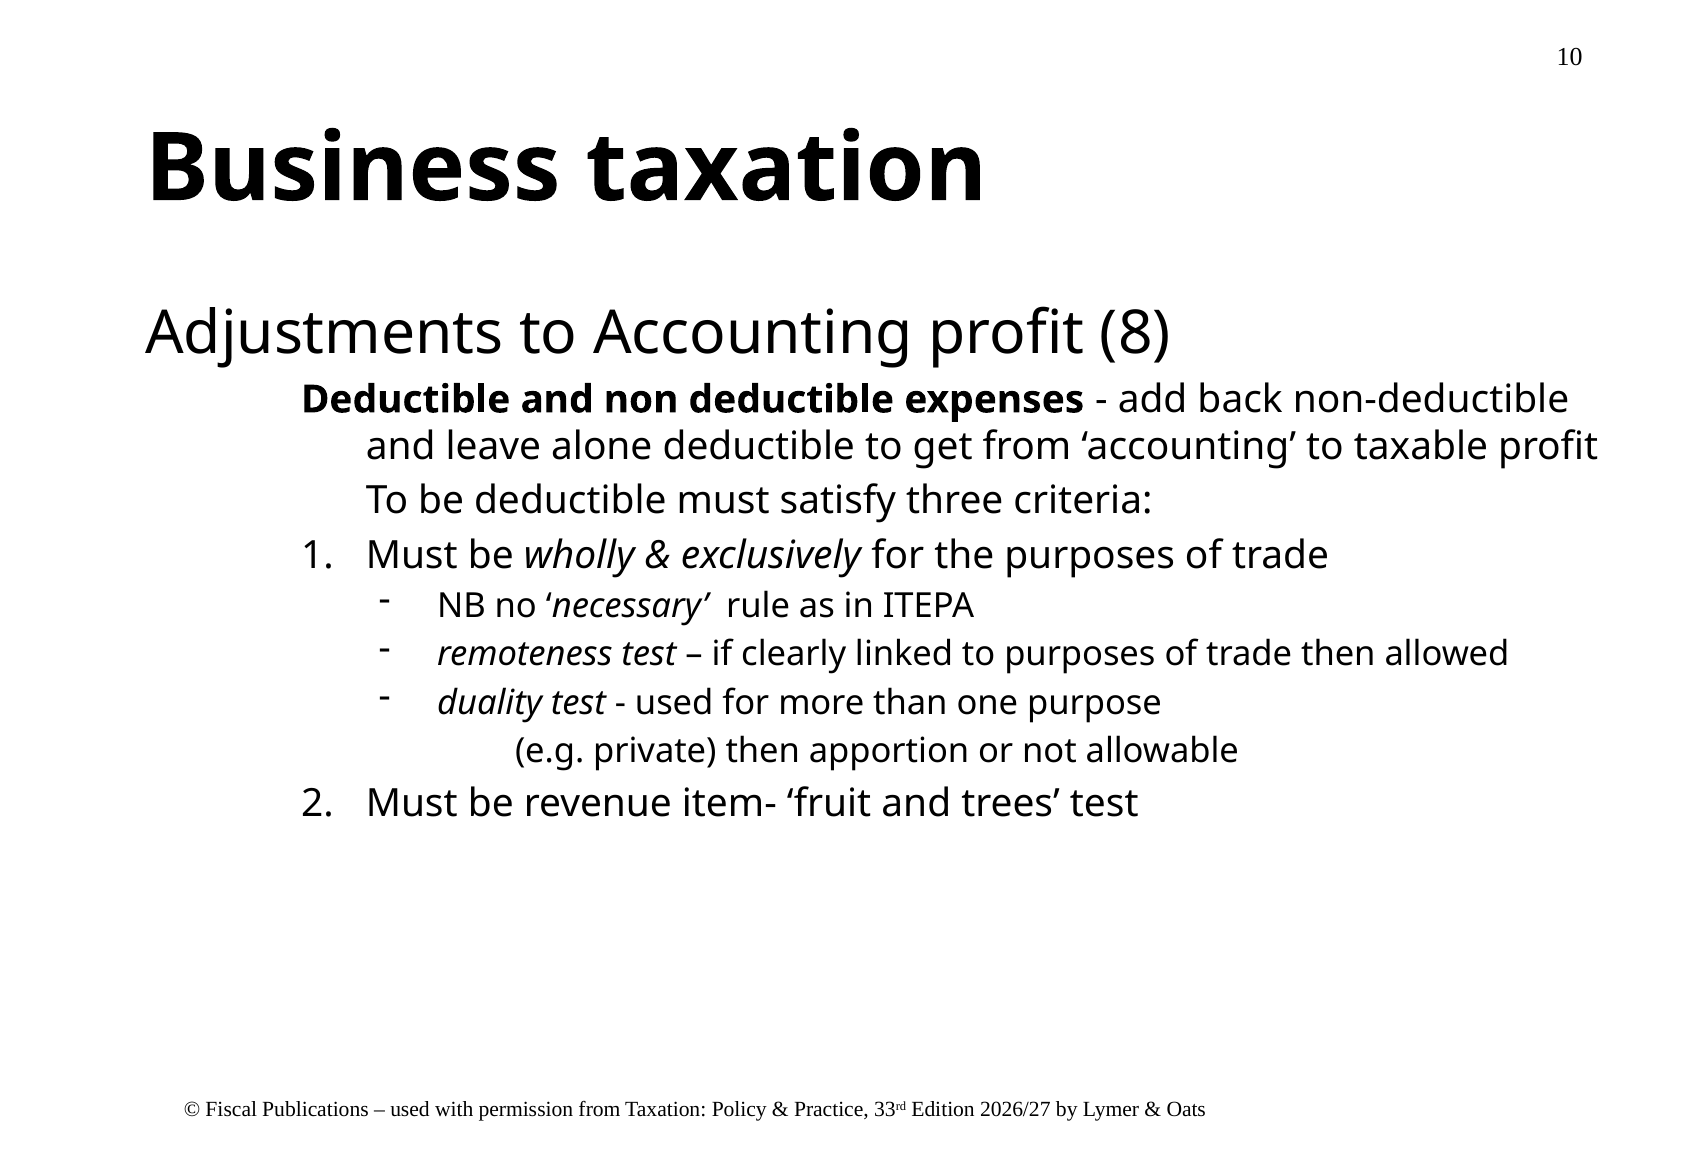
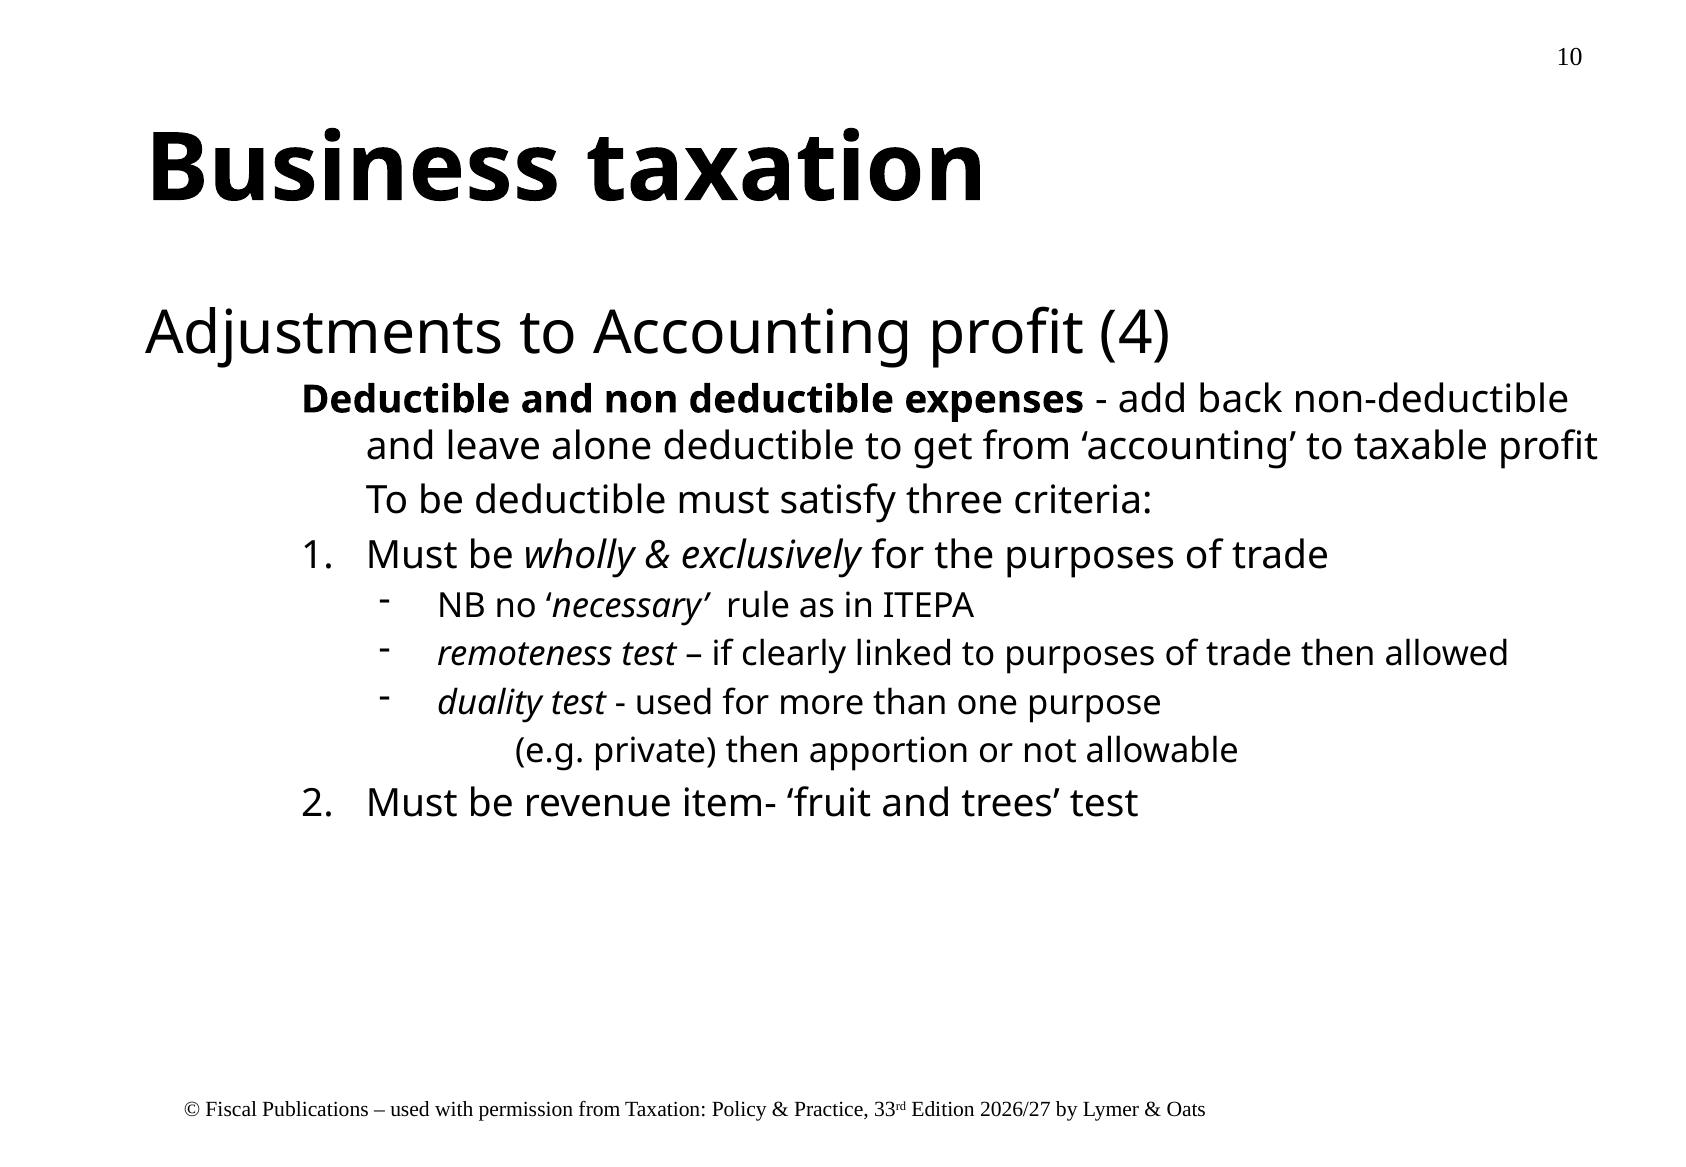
8: 8 -> 4
